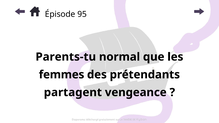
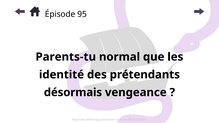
femmes: femmes -> identité
partagent: partagent -> désormais
